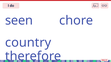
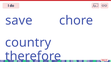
seen: seen -> save
